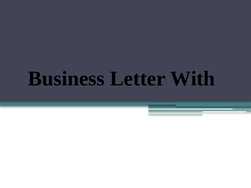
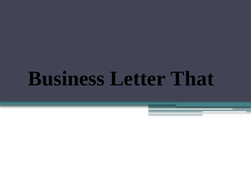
With: With -> That
